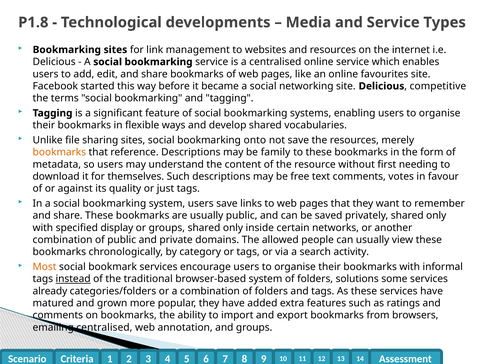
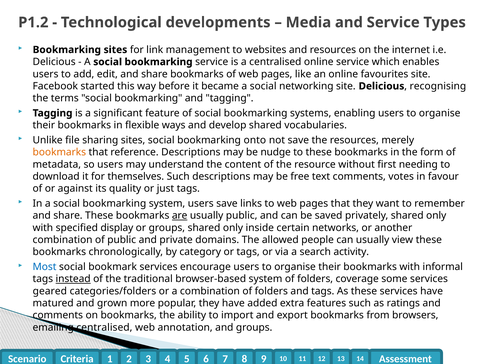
P1.8: P1.8 -> P1.2
competitive: competitive -> recognising
family: family -> nudge
are underline: none -> present
Most colour: orange -> blue
solutions: solutions -> coverage
already: already -> geared
